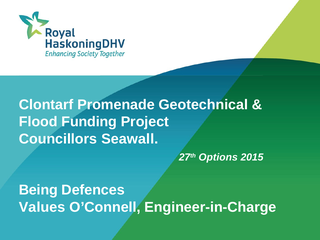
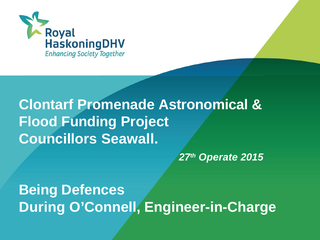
Geotechnical: Geotechnical -> Astronomical
Options: Options -> Operate
Values: Values -> During
